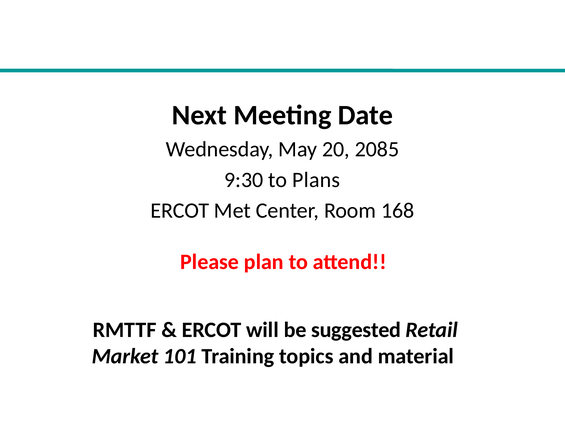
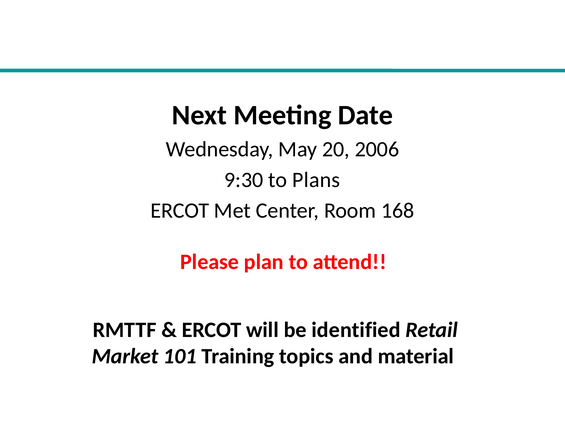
2085: 2085 -> 2006
suggested: suggested -> identified
